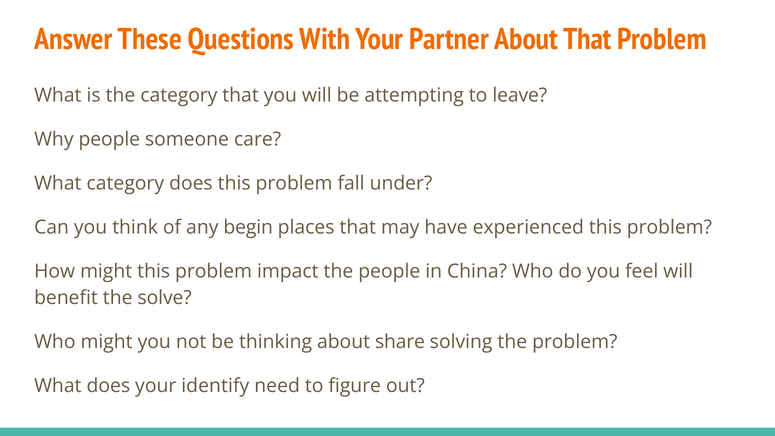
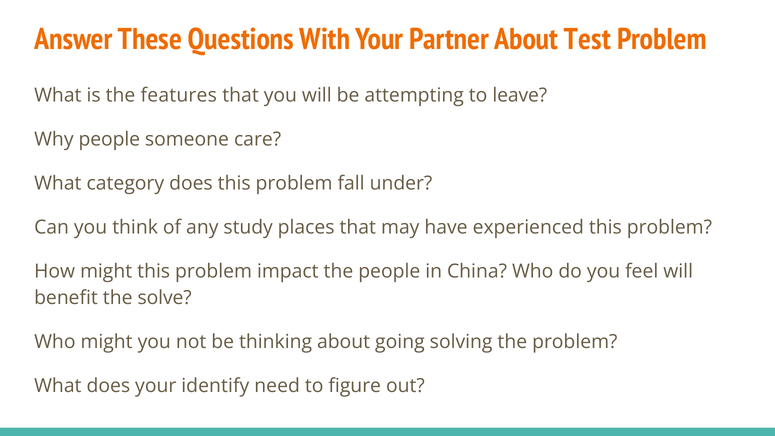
About That: That -> Test
the category: category -> features
begin: begin -> study
share: share -> going
